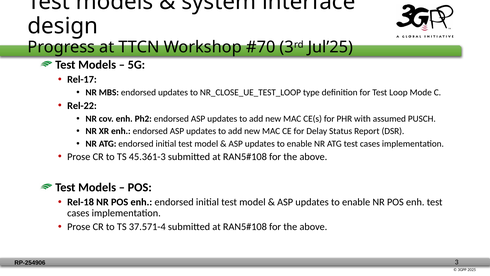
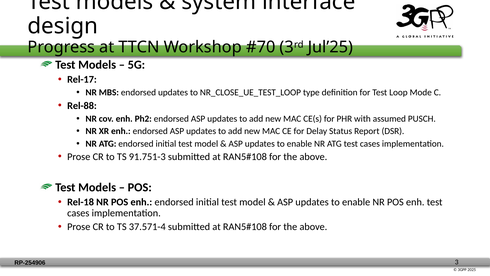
Rel-22: Rel-22 -> Rel-88
45.361-3: 45.361-3 -> 91.751-3
